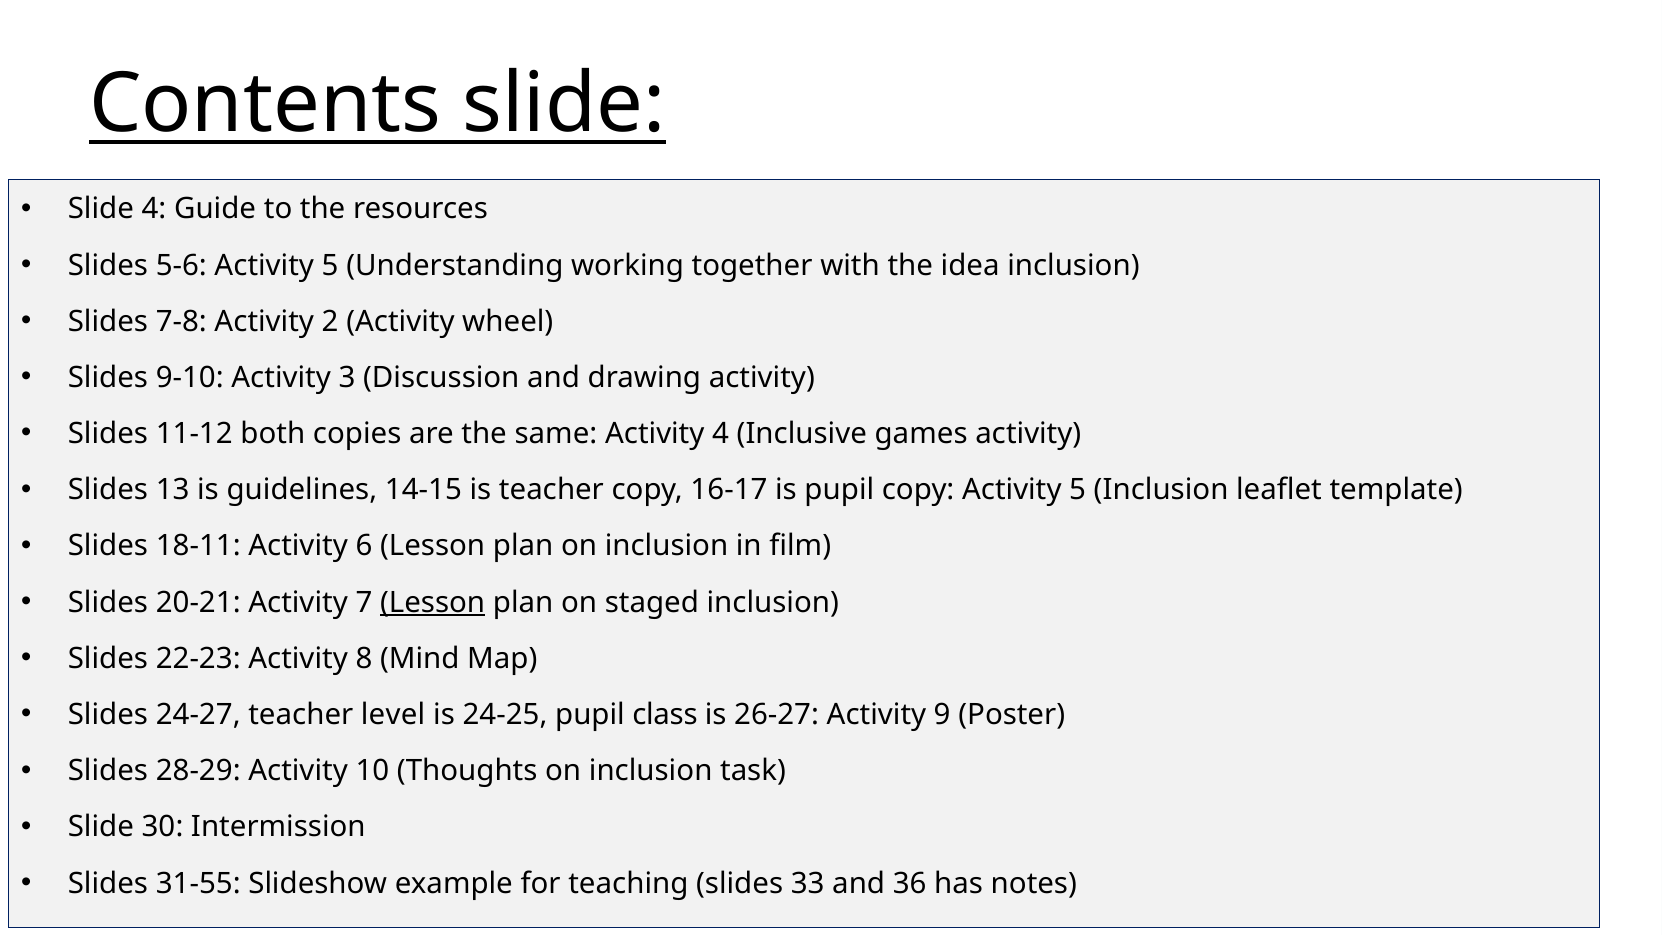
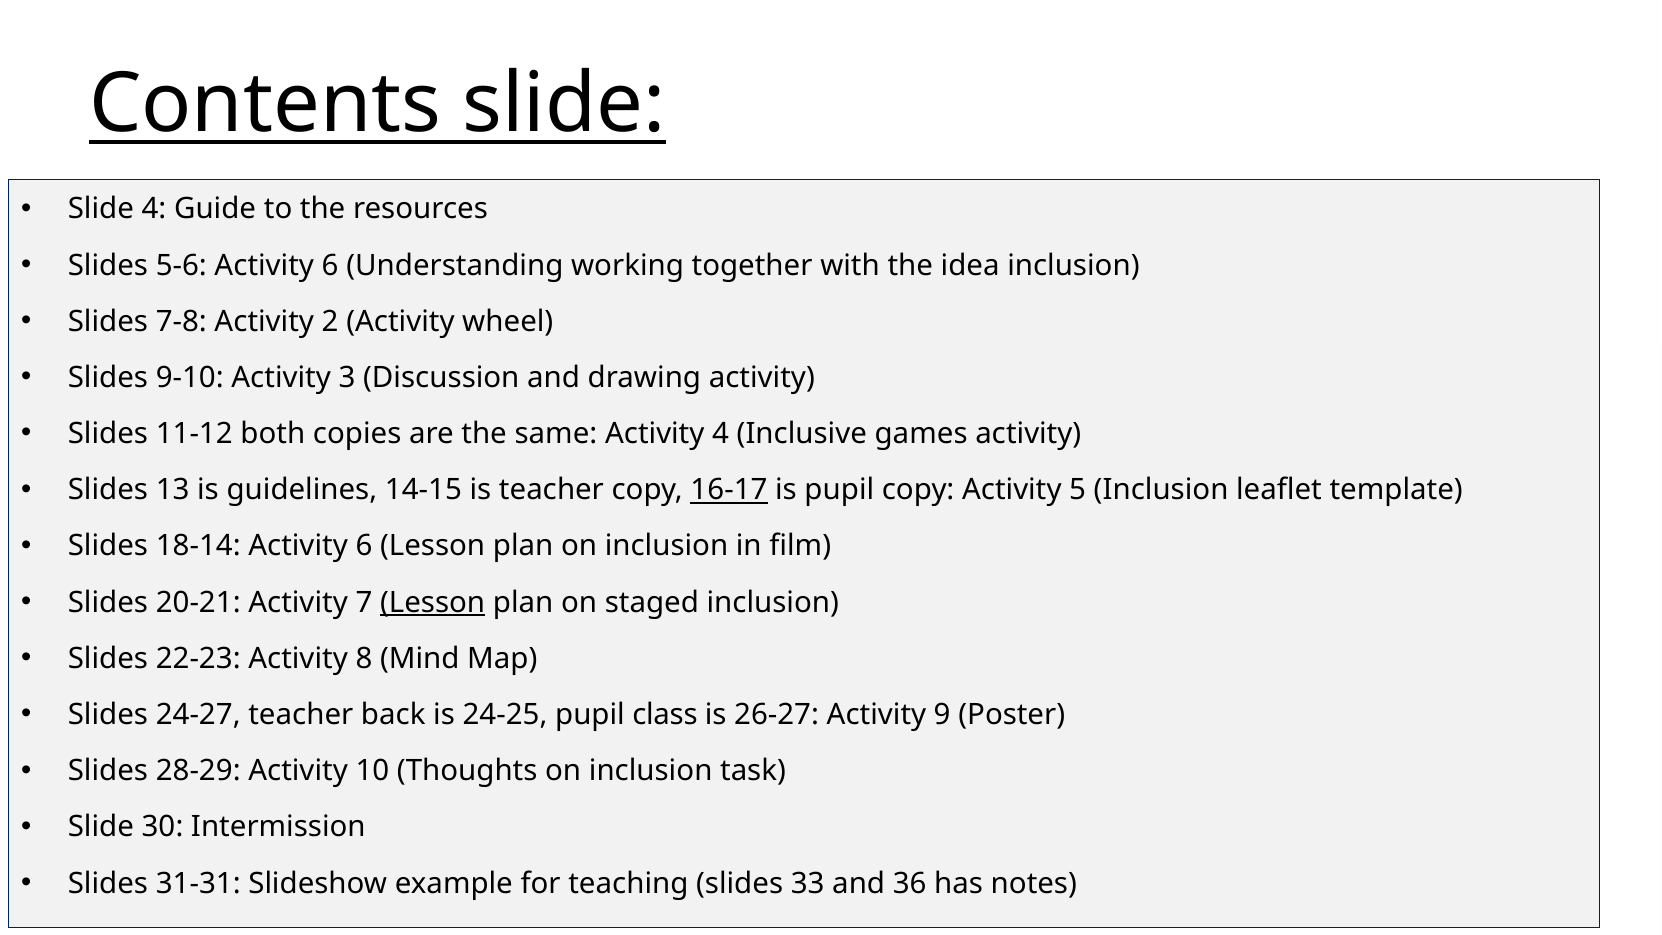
5-6 Activity 5: 5 -> 6
16-17 underline: none -> present
18-11: 18-11 -> 18-14
level: level -> back
31-55: 31-55 -> 31-31
